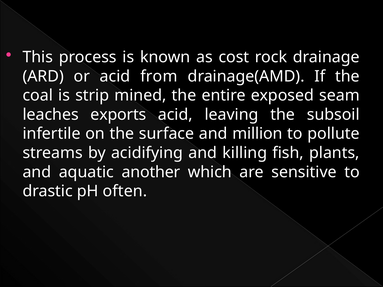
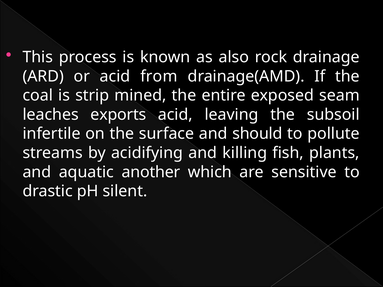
cost: cost -> also
million: million -> should
often: often -> silent
